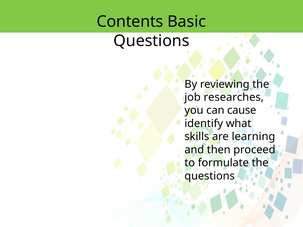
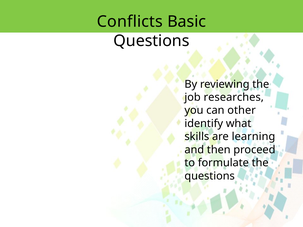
Contents: Contents -> Conflicts
cause: cause -> other
